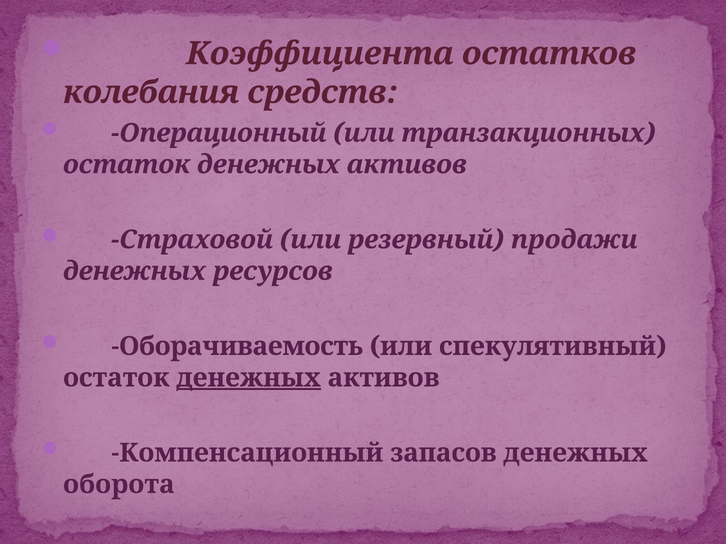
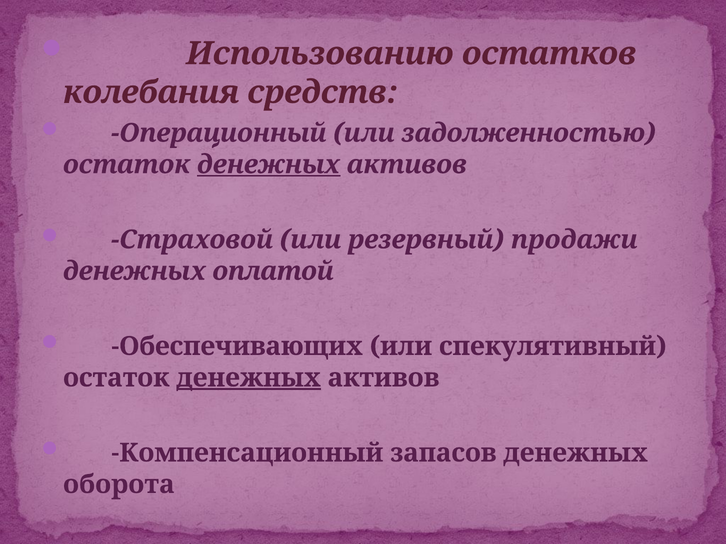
Коэффициента: Коэффициента -> Использованию
транзакционных: транзакционных -> задолженностью
денежных at (269, 165) underline: none -> present
ресурсов: ресурсов -> оплатой
Оборачиваемость: Оборачиваемость -> Обеспечивающих
